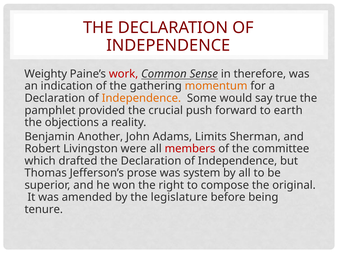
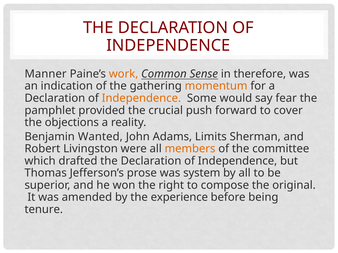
Weighty: Weighty -> Manner
work colour: red -> orange
true: true -> fear
earth: earth -> cover
Another: Another -> Wanted
members colour: red -> orange
legislature: legislature -> experience
